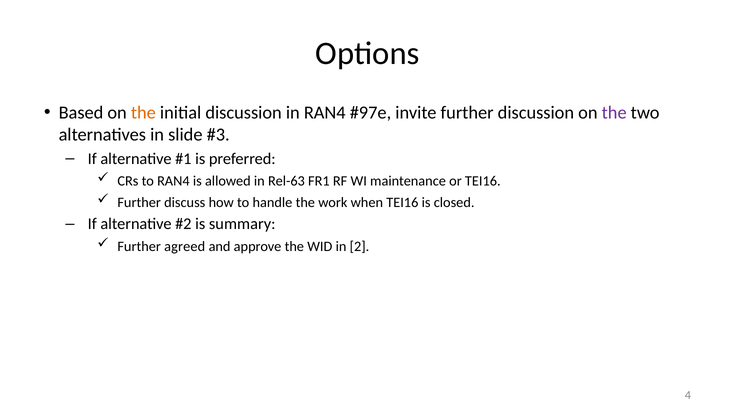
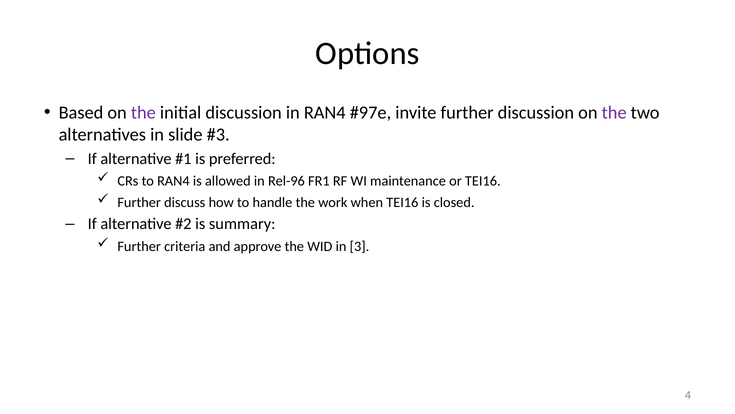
the at (143, 112) colour: orange -> purple
Rel-63: Rel-63 -> Rel-96
agreed: agreed -> criteria
2: 2 -> 3
